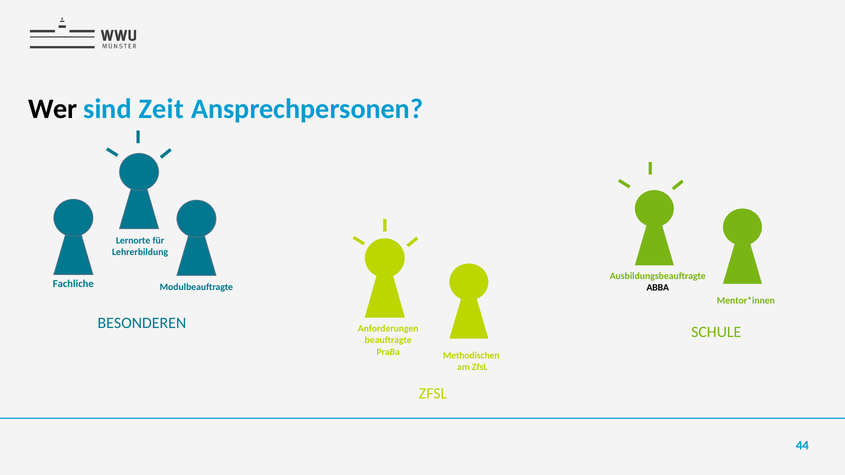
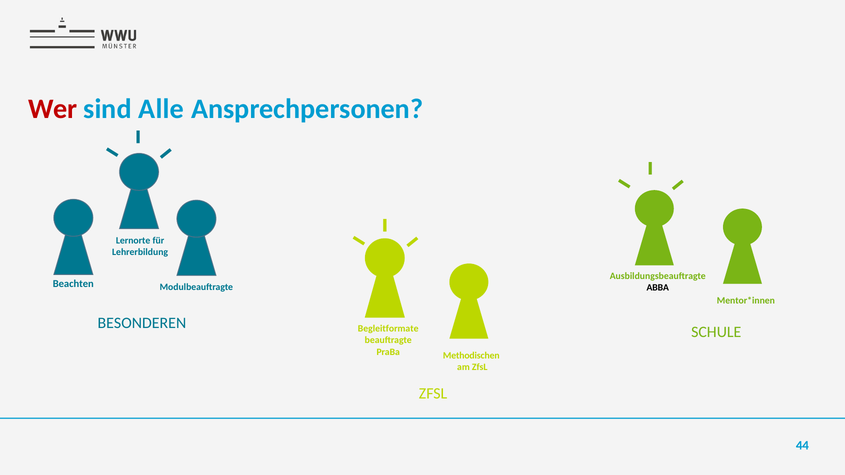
Wer colour: black -> red
Zeit: Zeit -> Alle
Fachliche: Fachliche -> Beachten
Anforderungen: Anforderungen -> Begleitformate
